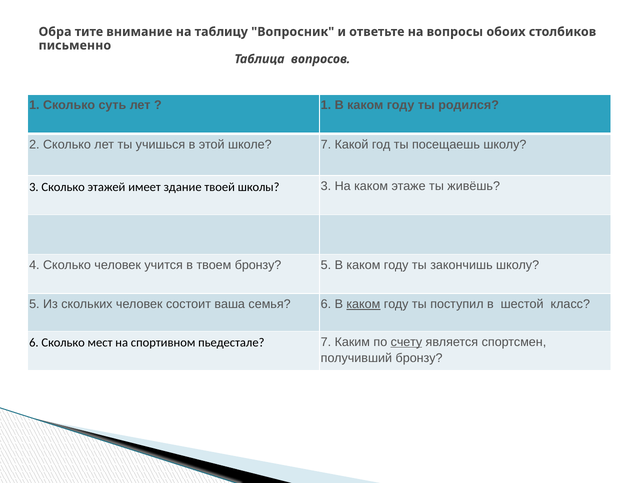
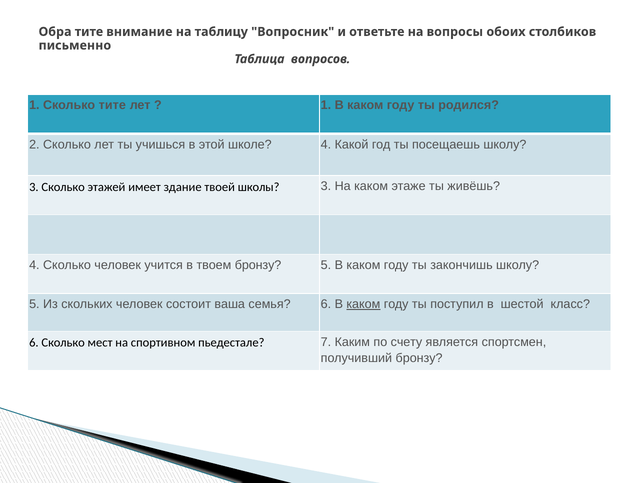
Сколько суть: суть -> тите
школе 7: 7 -> 4
счету underline: present -> none
